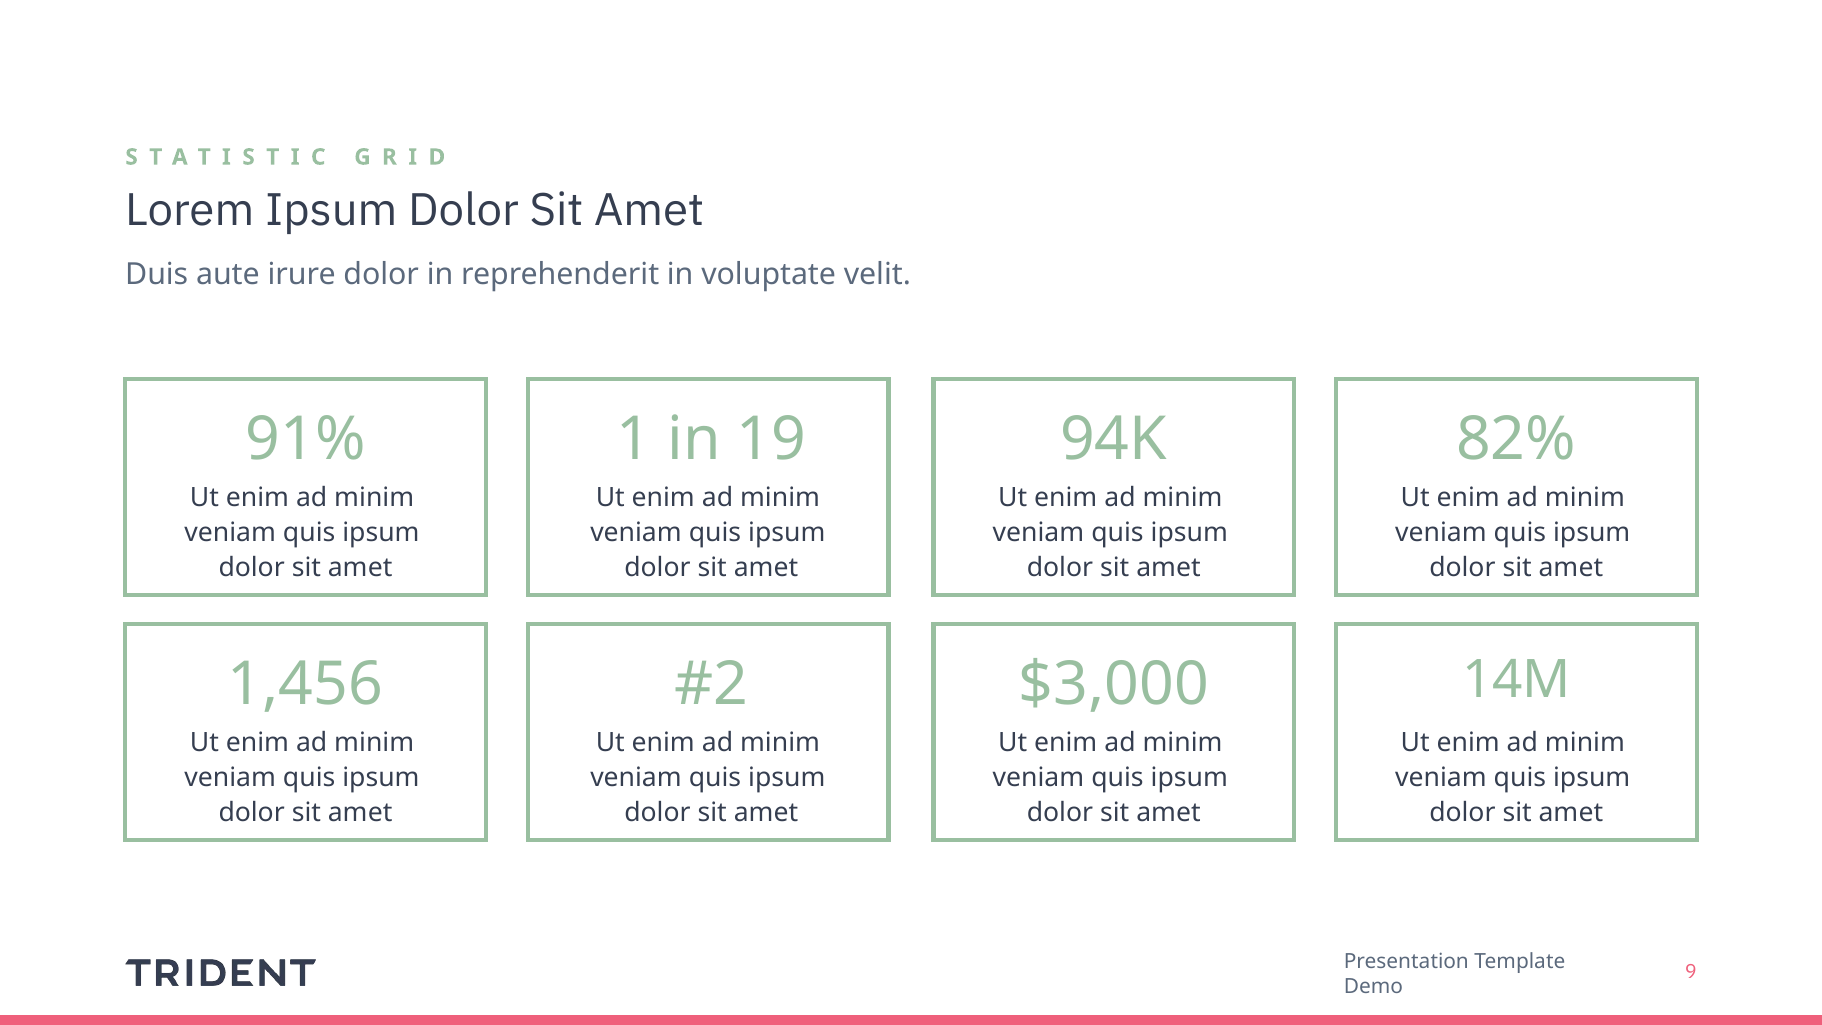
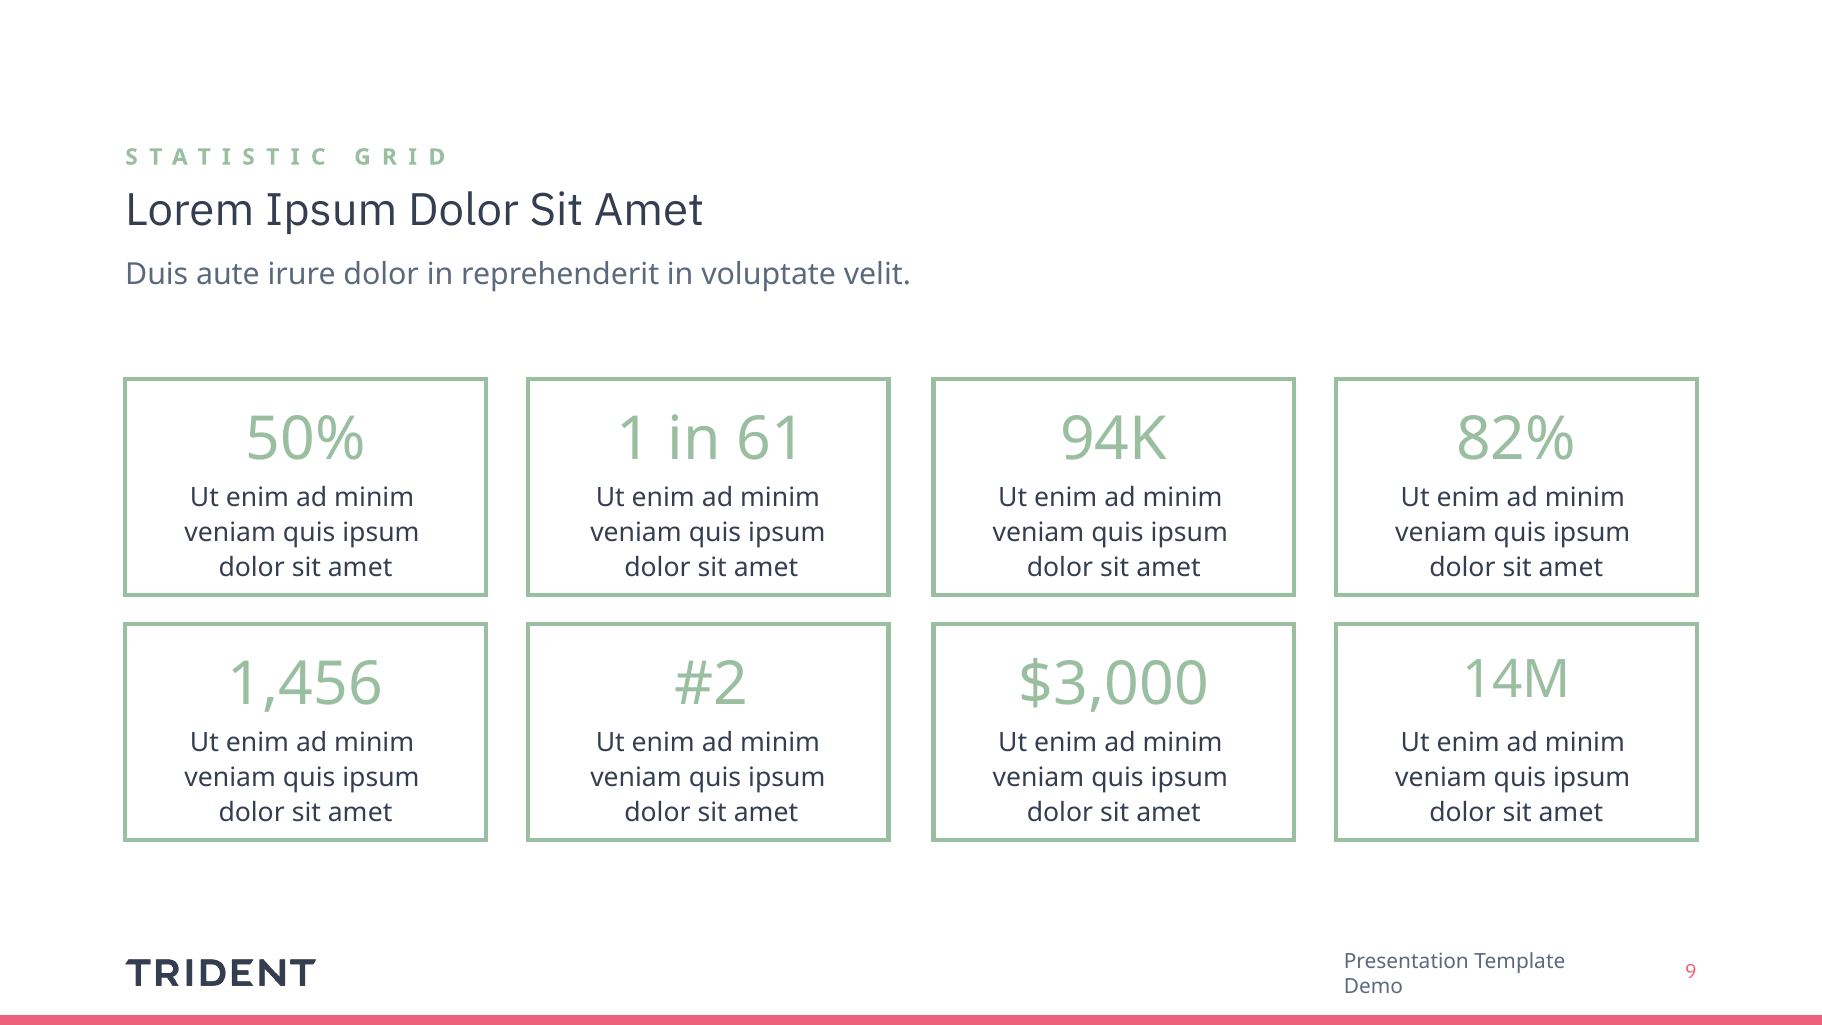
91%: 91% -> 50%
19: 19 -> 61
